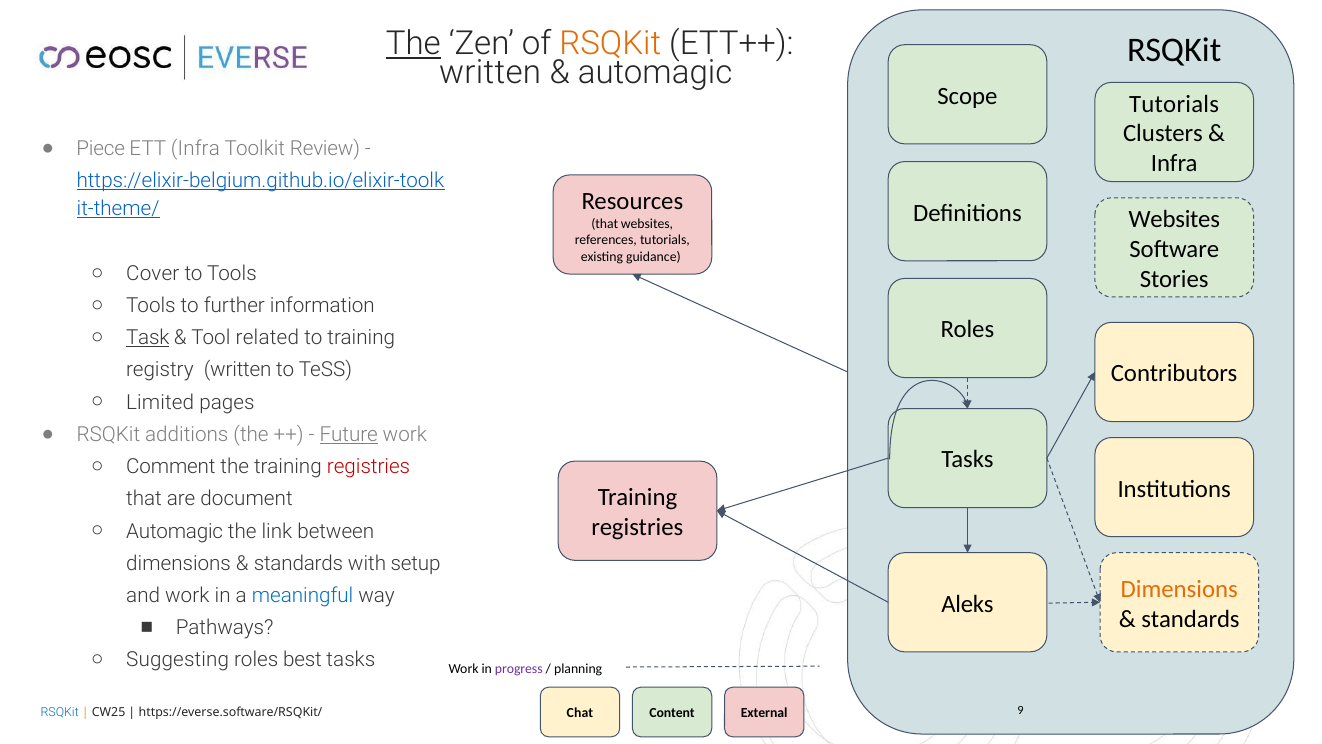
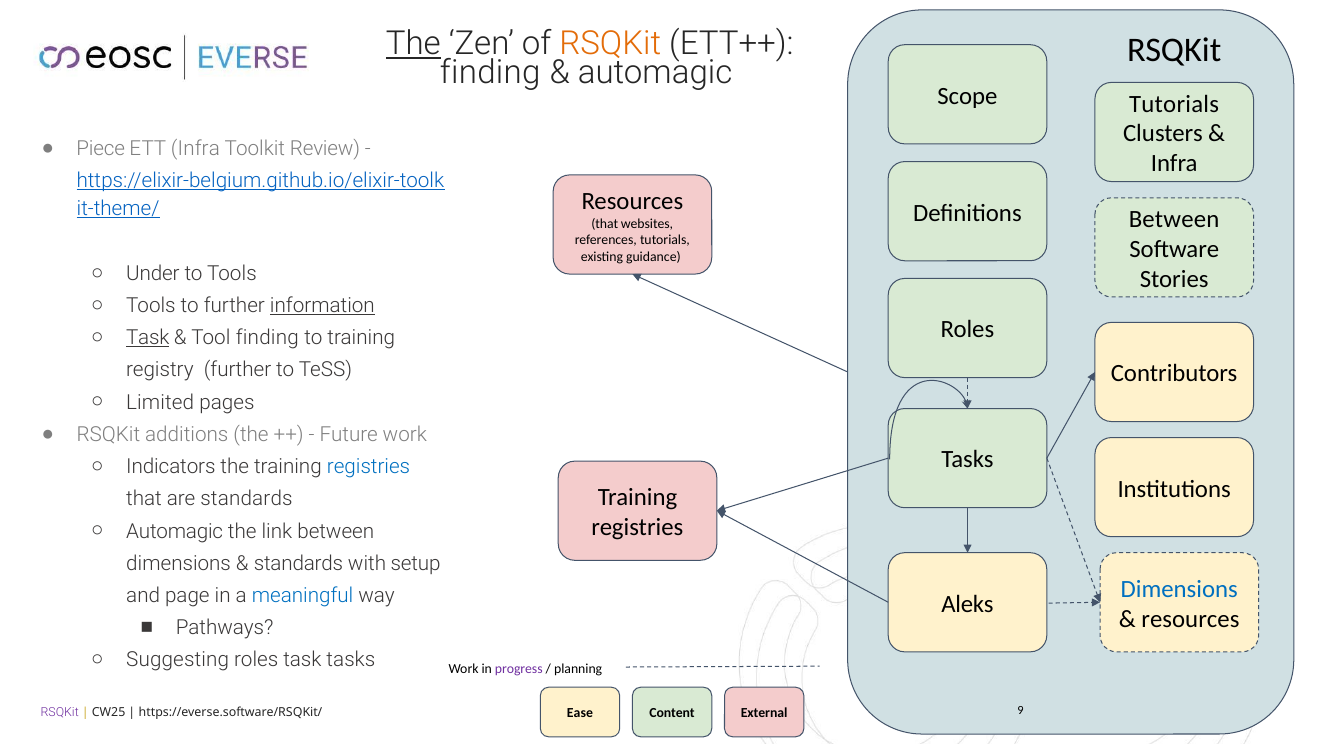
written at (490, 73): written -> finding
Websites at (1174, 219): Websites -> Between
Cover: Cover -> Under
information underline: none -> present
Tool related: related -> finding
registry written: written -> further
Future underline: present -> none
Comment: Comment -> Indicators
registries at (369, 467) colour: red -> blue
are document: document -> standards
Dimensions at (1179, 589) colour: orange -> blue
and work: work -> page
standards at (1191, 619): standards -> resources
roles best: best -> task
RSQKit at (60, 712) colour: blue -> purple
Chat: Chat -> Ease
